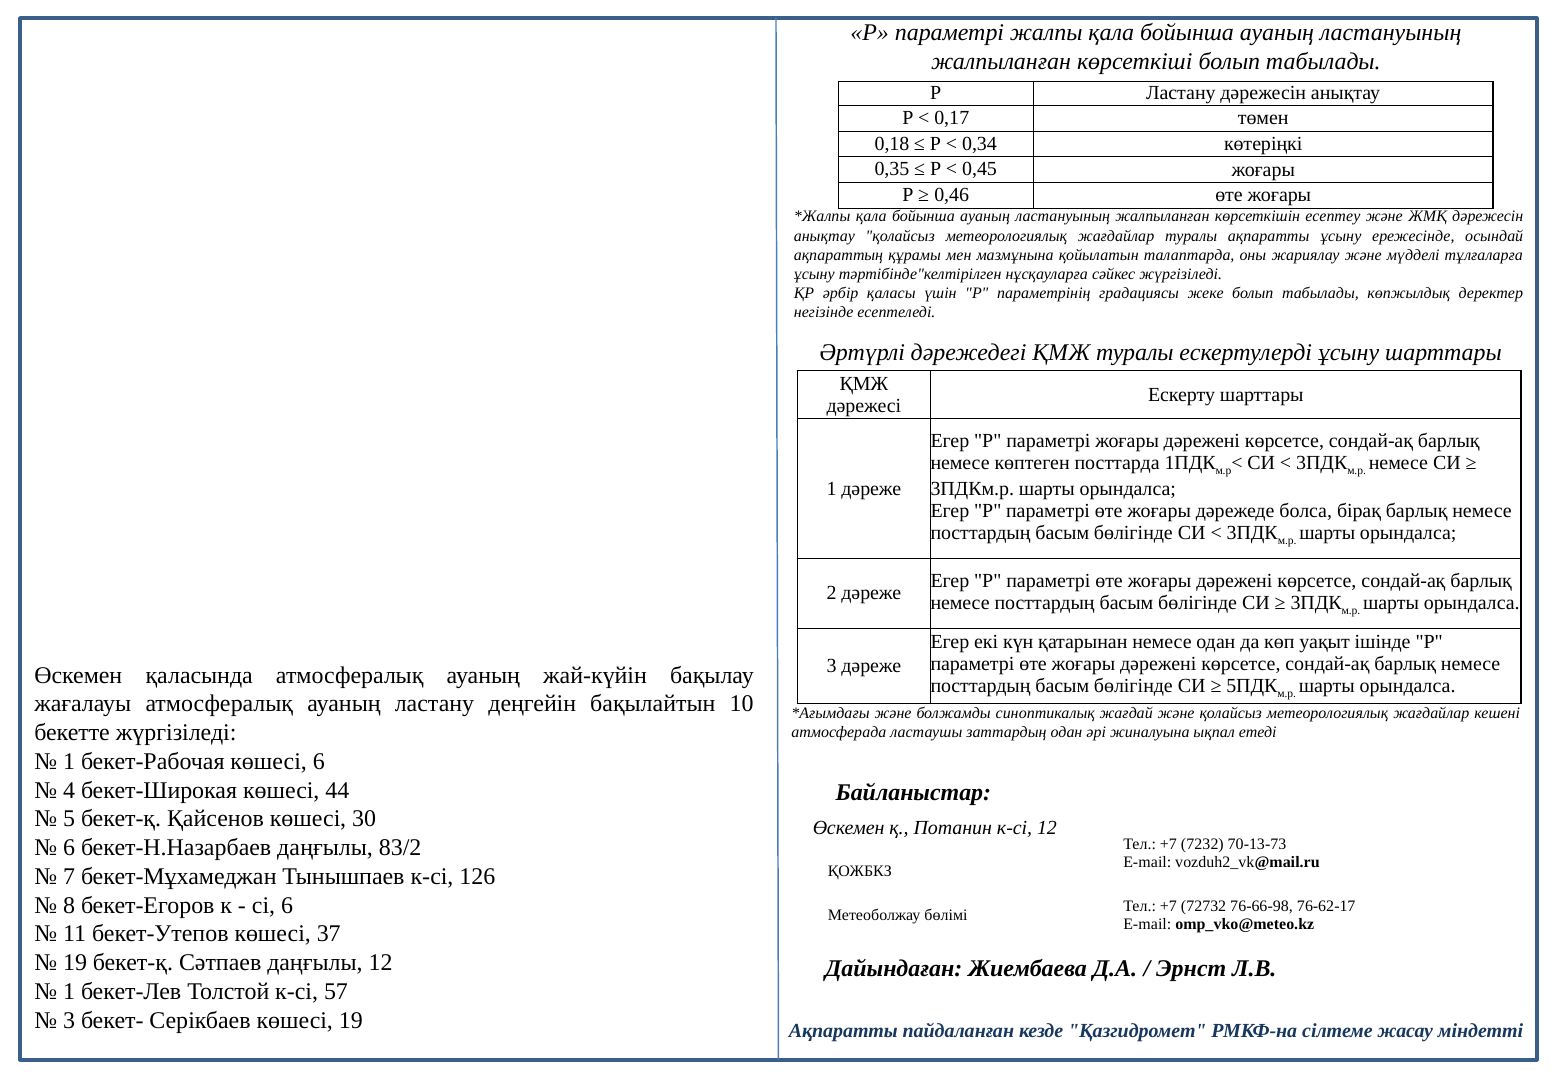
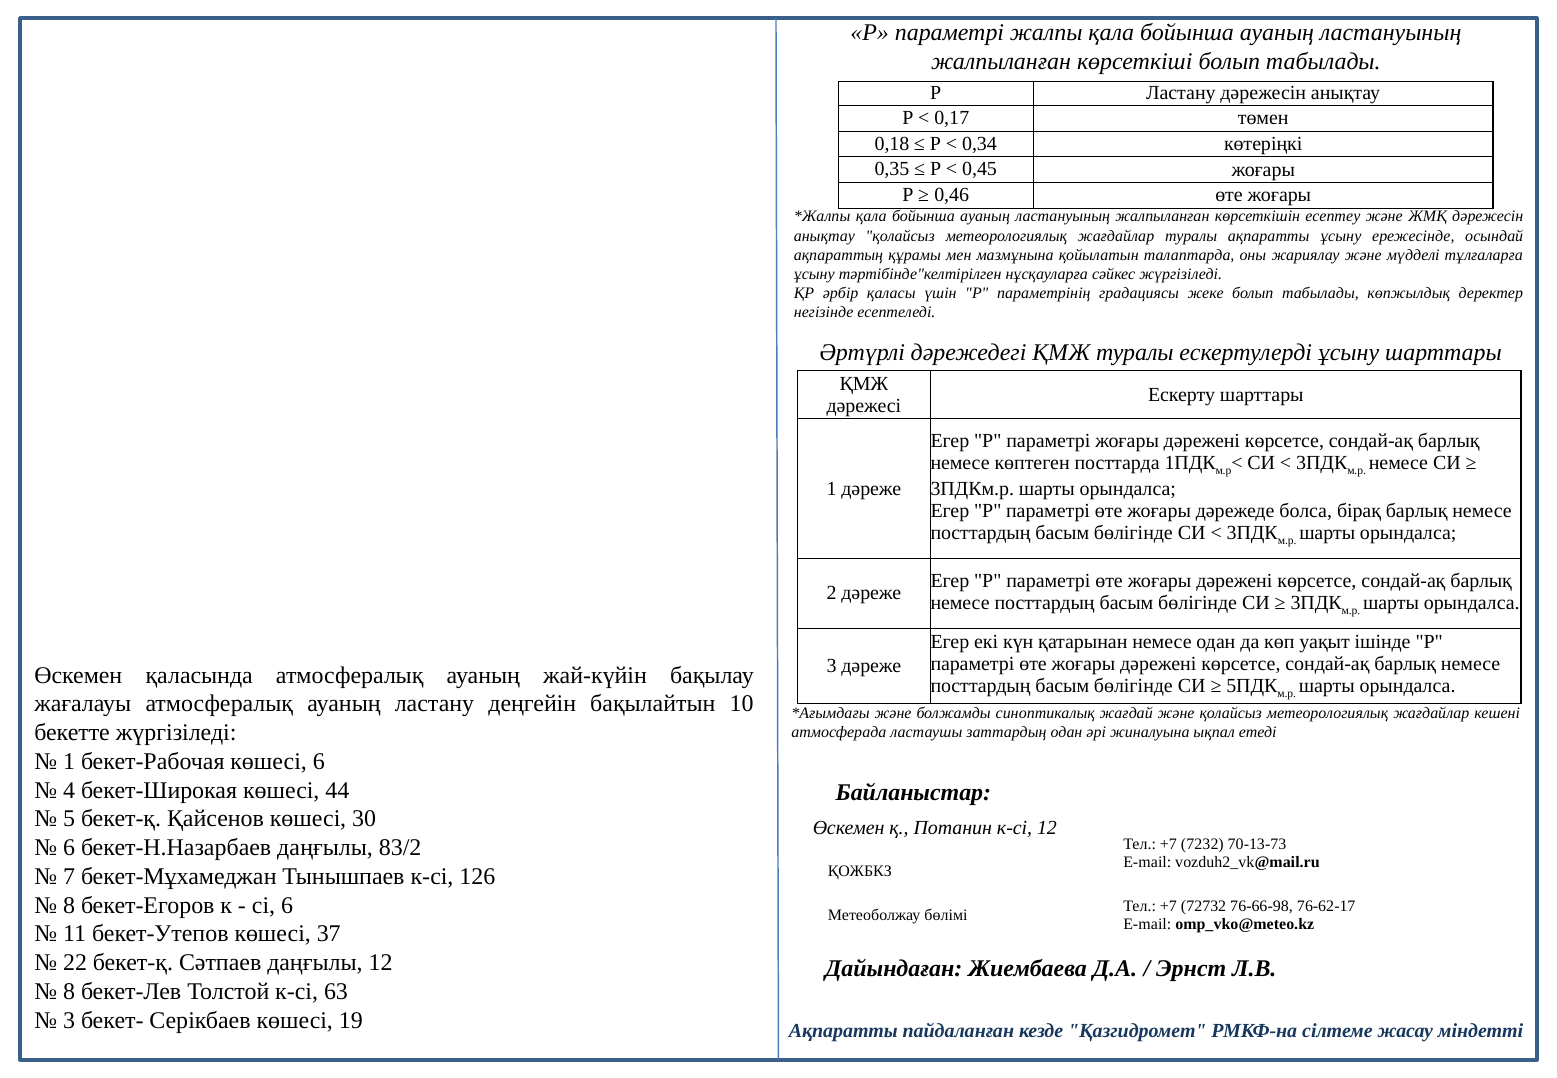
19 at (75, 963): 19 -> 22
1 at (69, 991): 1 -> 8
57: 57 -> 63
